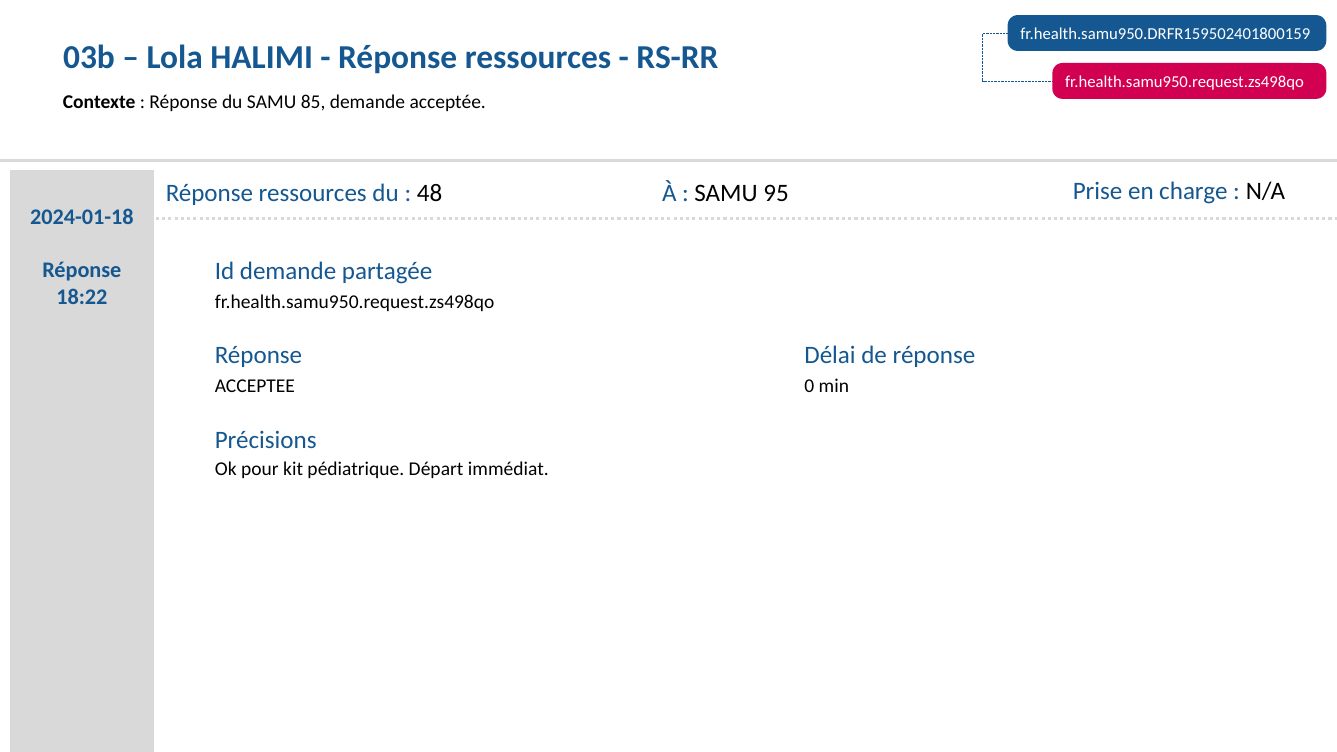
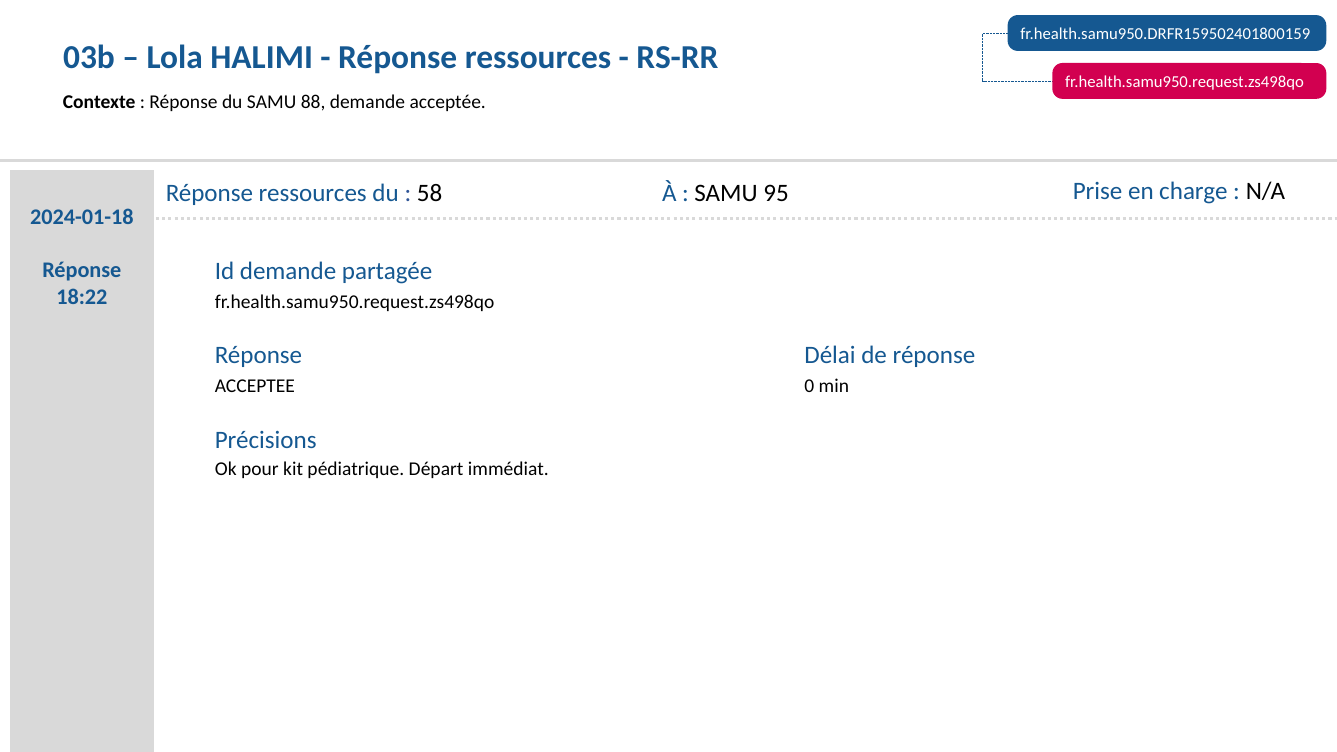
85: 85 -> 88
48: 48 -> 58
